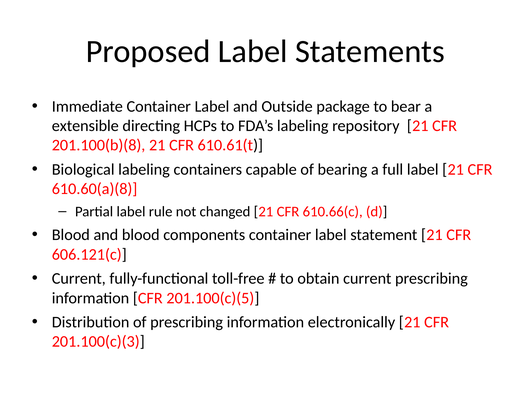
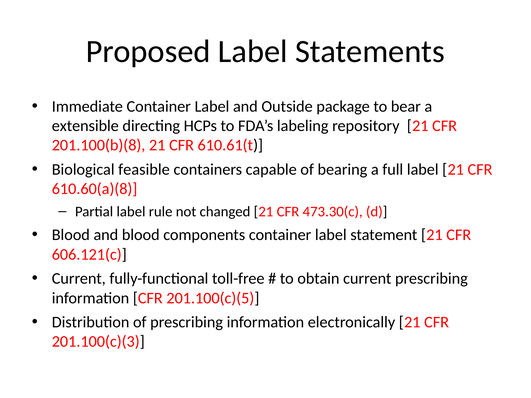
Biological labeling: labeling -> feasible
610.66(c: 610.66(c -> 473.30(c
